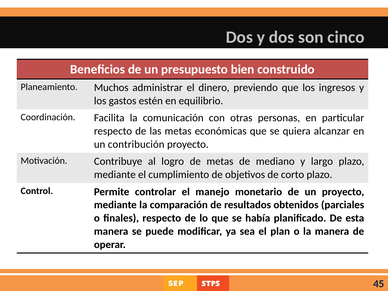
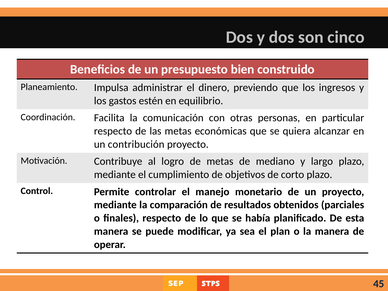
Muchos: Muchos -> Impulsa
